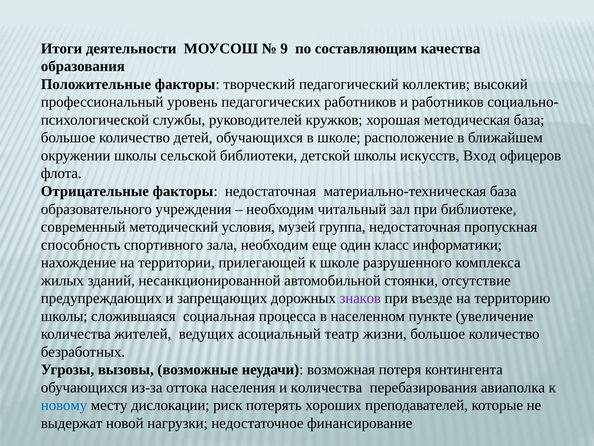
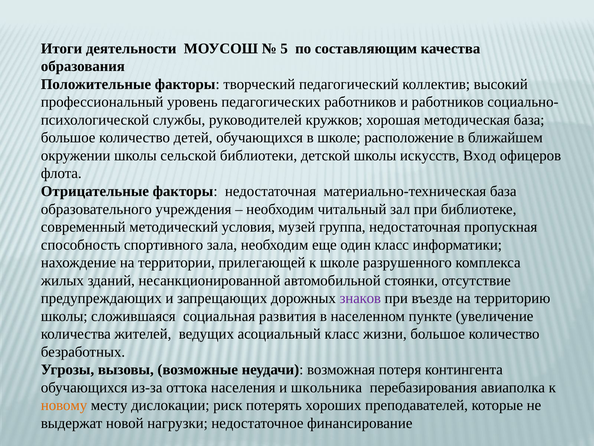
9: 9 -> 5
процесса: процесса -> развития
асоциальный театр: театр -> класс
и количества: количества -> школьника
новому colour: blue -> orange
